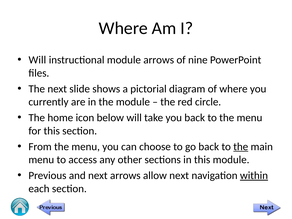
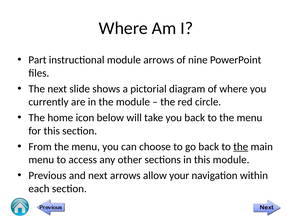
Will at (37, 60): Will -> Part
allow next: next -> your
within underline: present -> none
